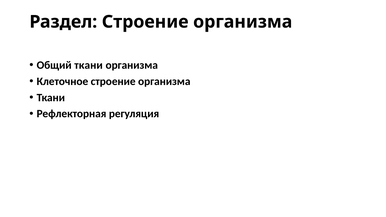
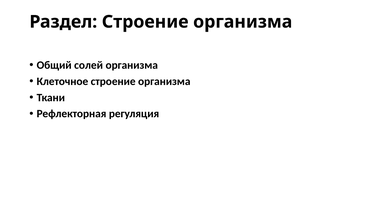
Общий ткани: ткани -> солей
